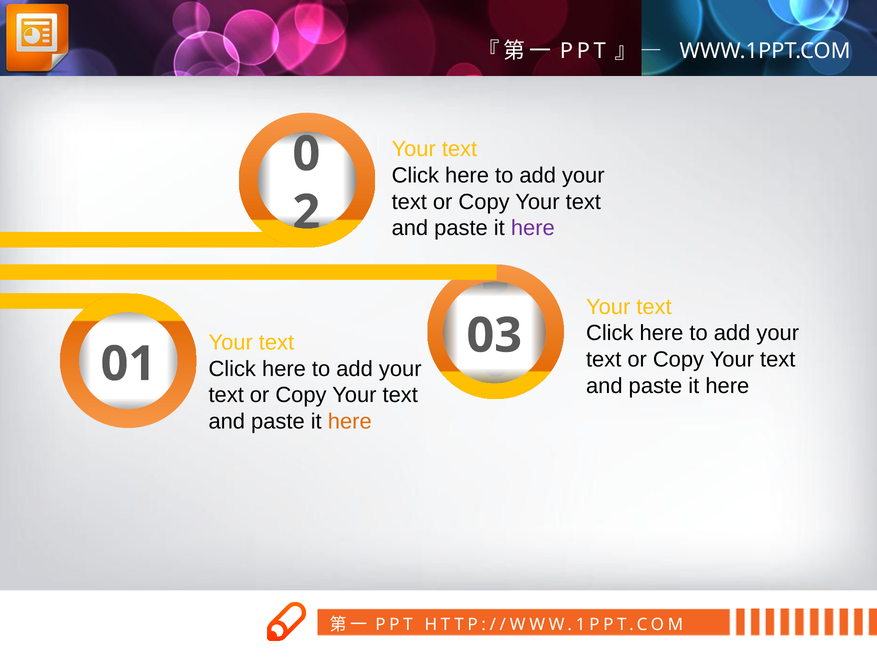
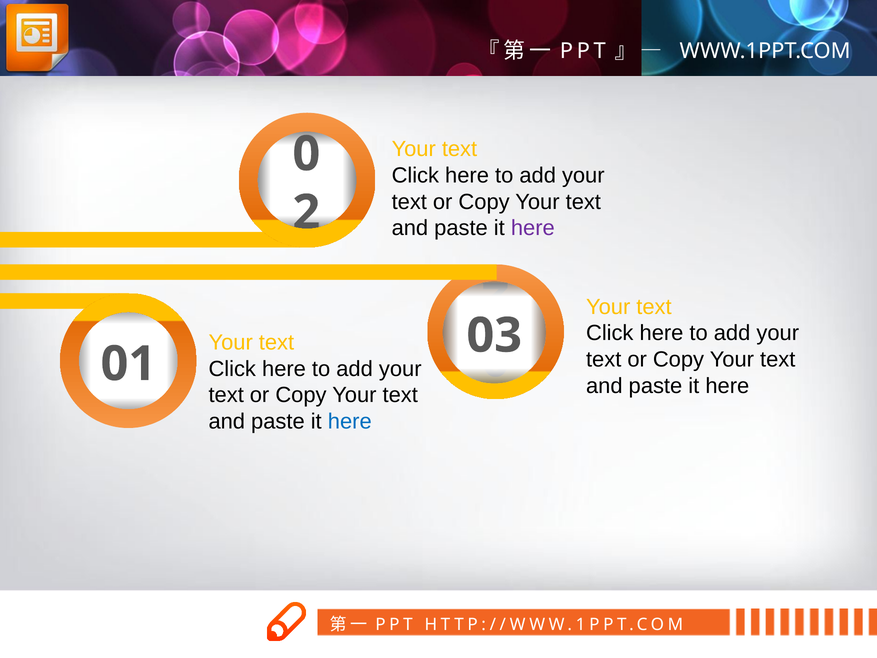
here at (350, 421) colour: orange -> blue
